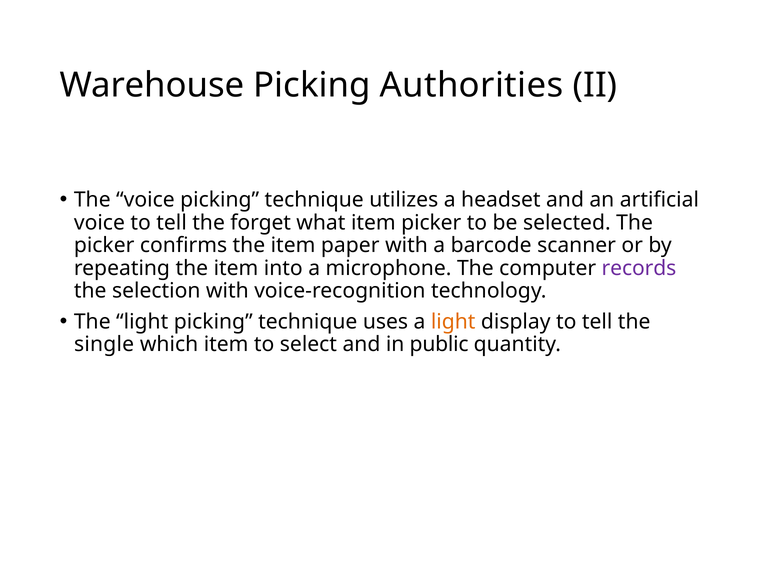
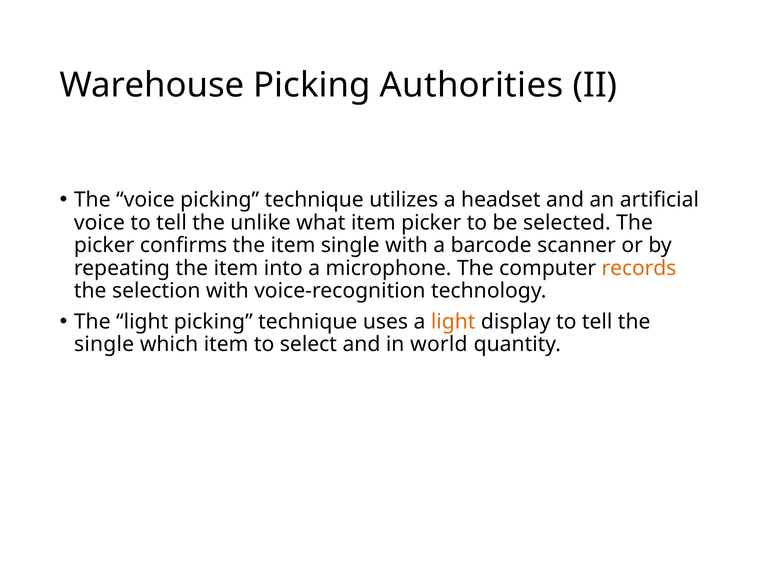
forget: forget -> unlike
item paper: paper -> single
records colour: purple -> orange
public: public -> world
